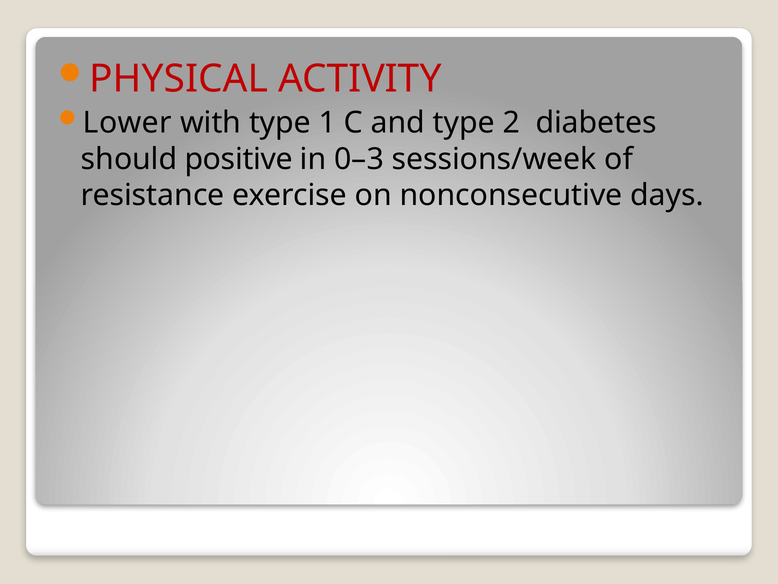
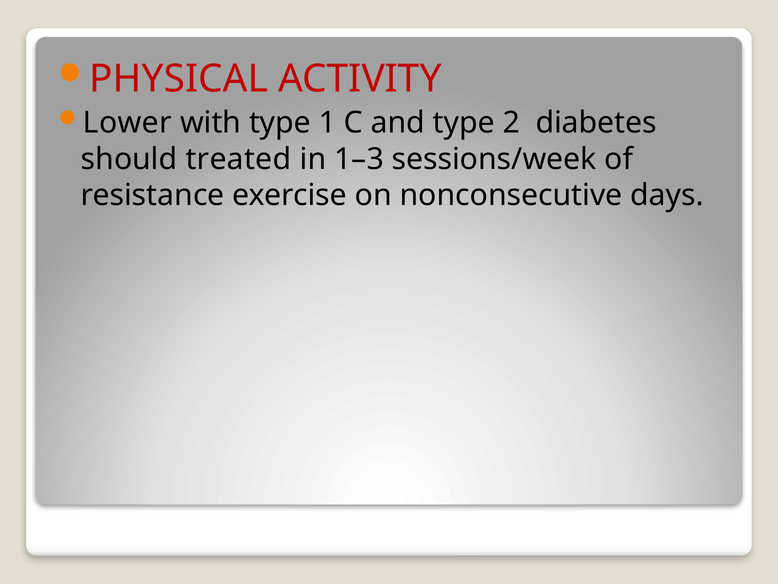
positive: positive -> treated
0–3: 0–3 -> 1–3
